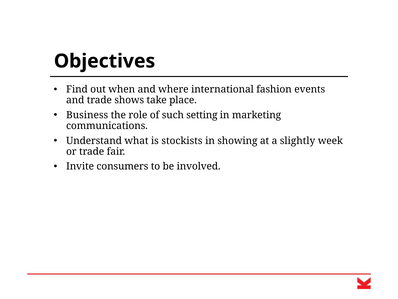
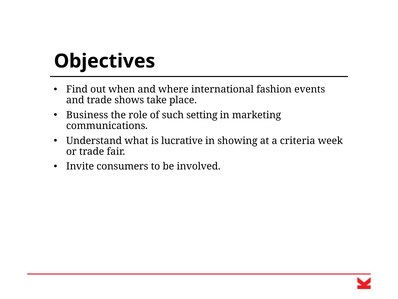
stockists: stockists -> lucrative
slightly: slightly -> criteria
